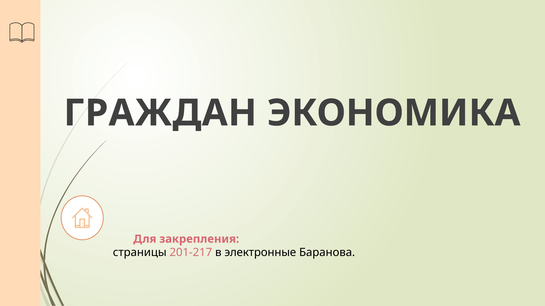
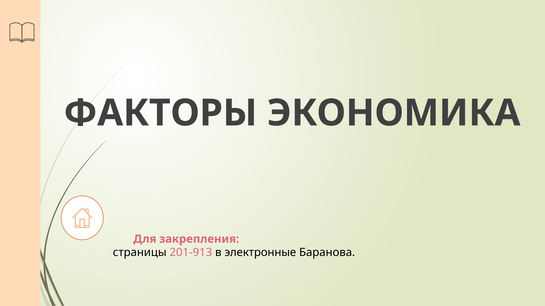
ГРАЖДАН: ГРАЖДАН -> ФАКТОРЫ
201-217: 201-217 -> 201-913
